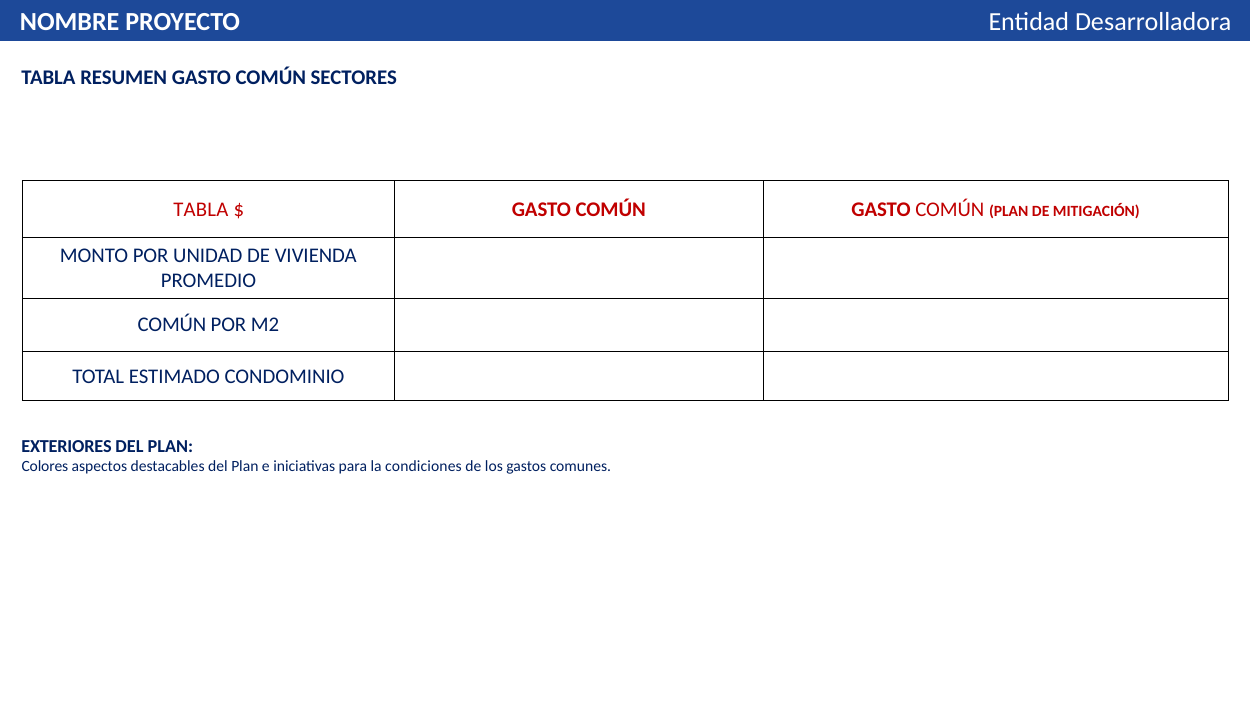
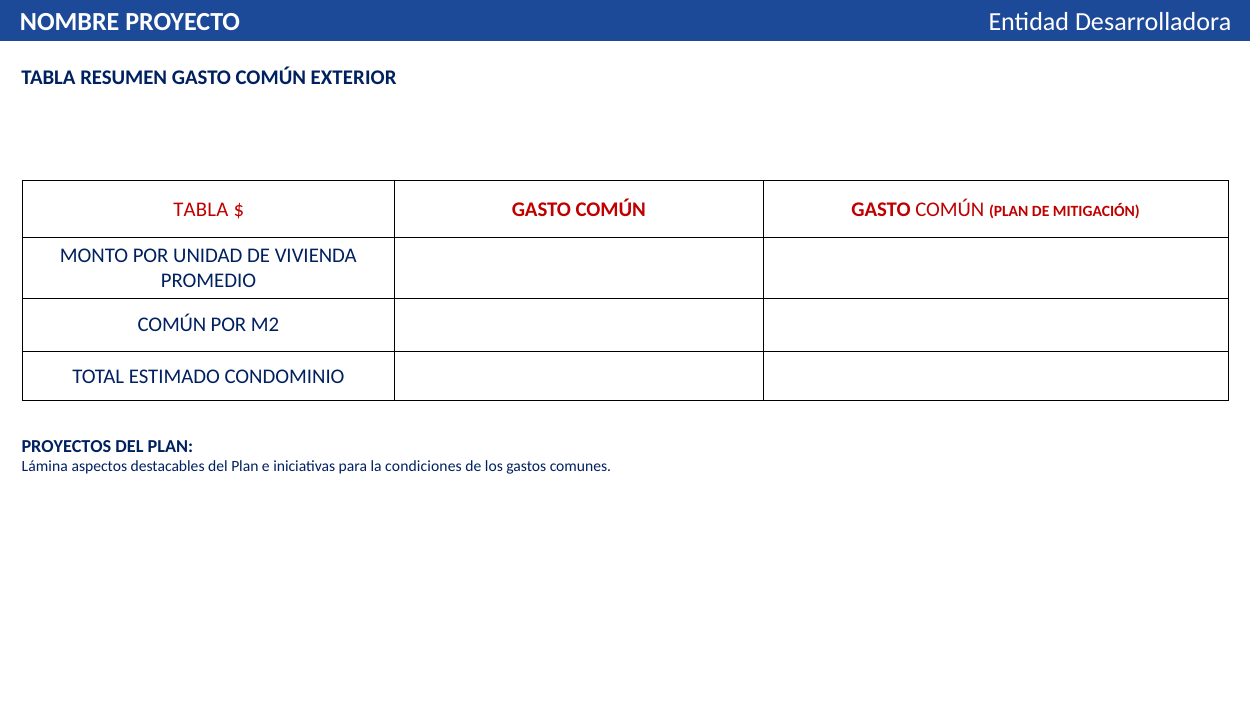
SECTORES: SECTORES -> EXTERIOR
EXTERIORES: EXTERIORES -> PROYECTOS
Colores: Colores -> Lámina
